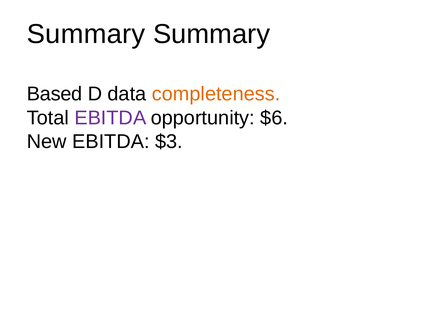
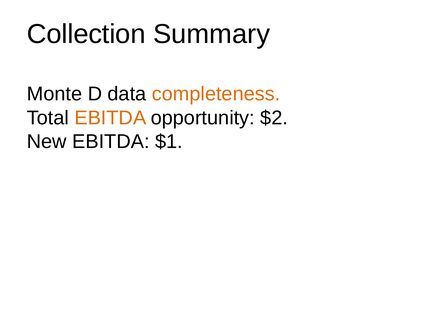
Summary at (86, 34): Summary -> Collection
Based: Based -> Monte
EBITDA at (110, 118) colour: purple -> orange
$6: $6 -> $2
$3: $3 -> $1
